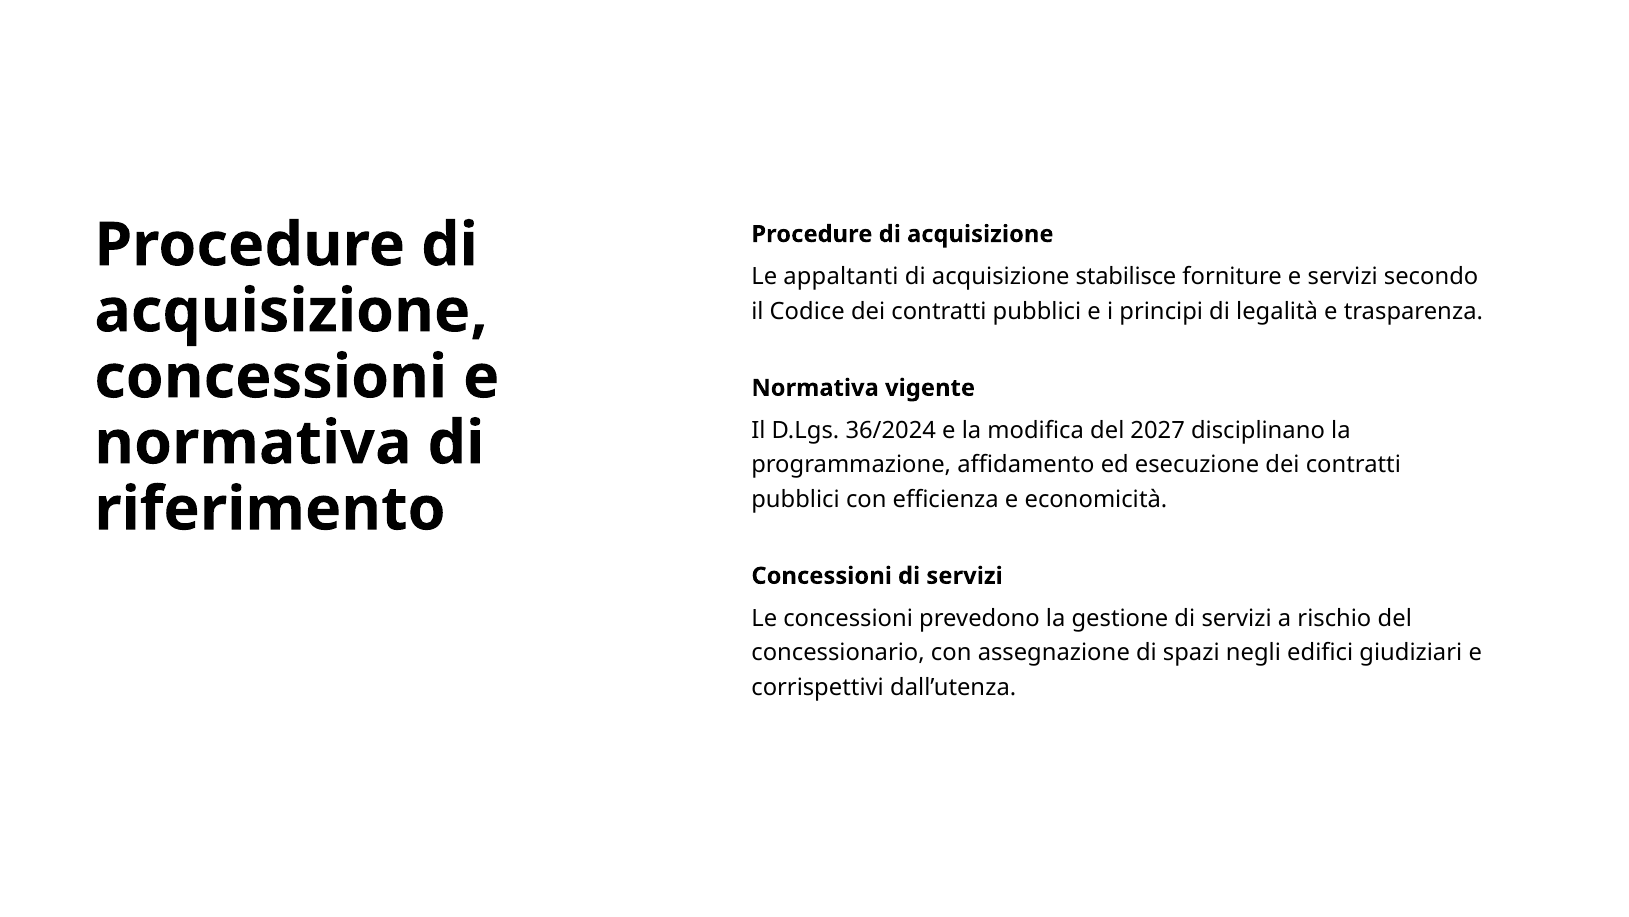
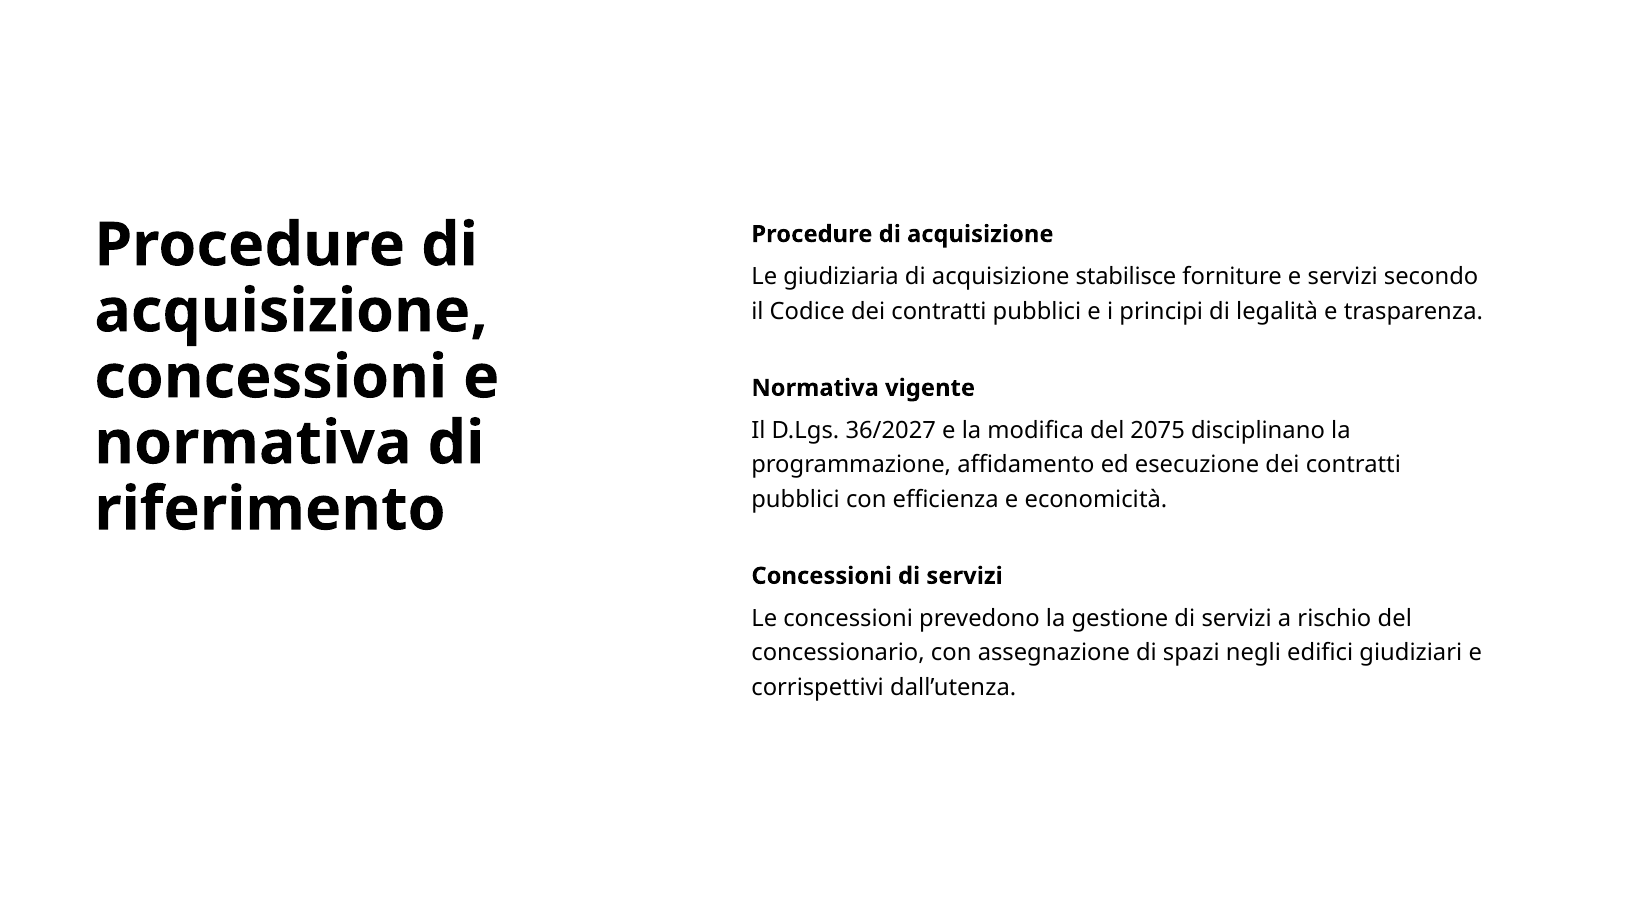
appaltanti: appaltanti -> giudiziaria
36/2024: 36/2024 -> 36/2027
2027: 2027 -> 2075
